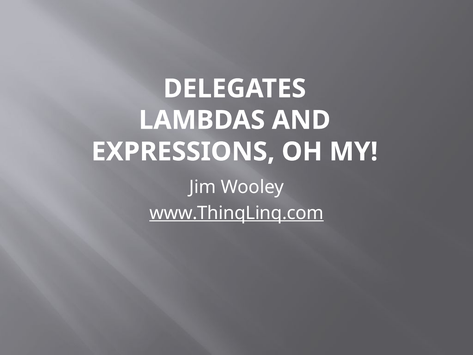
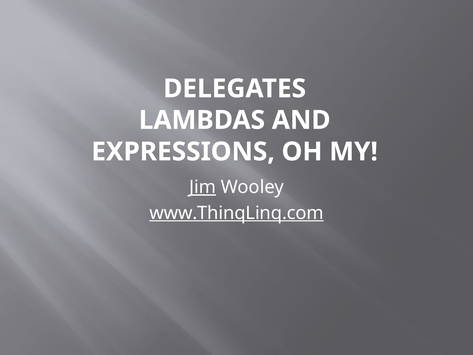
Jim underline: none -> present
